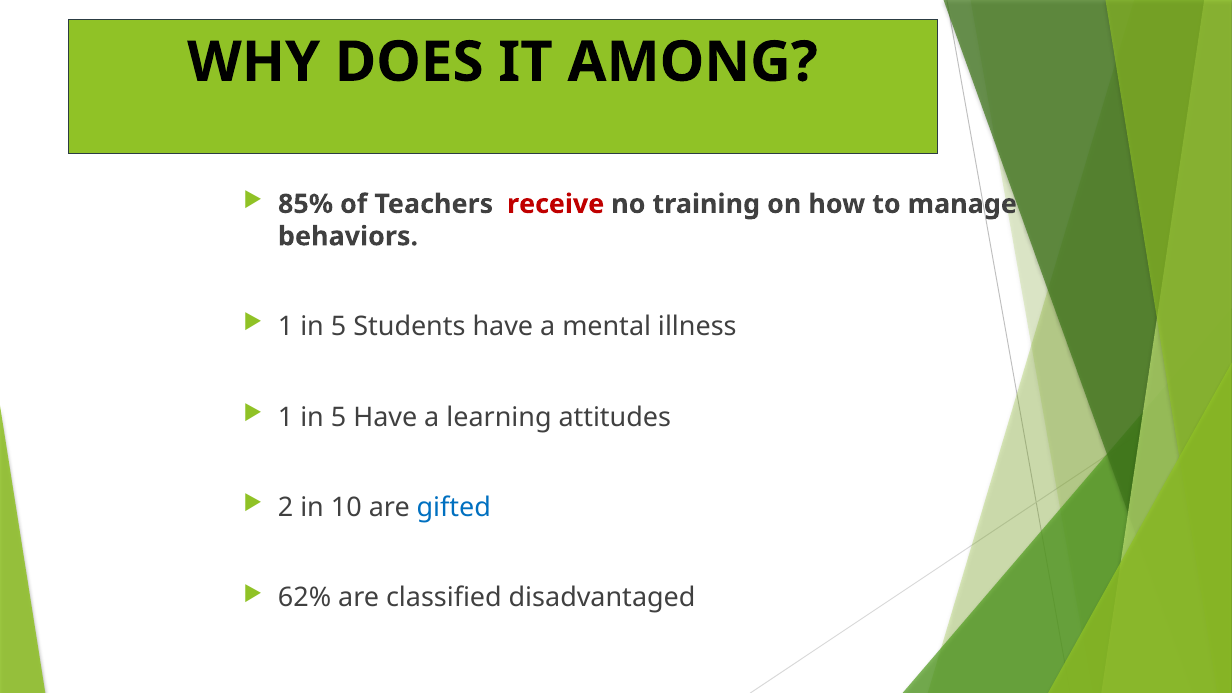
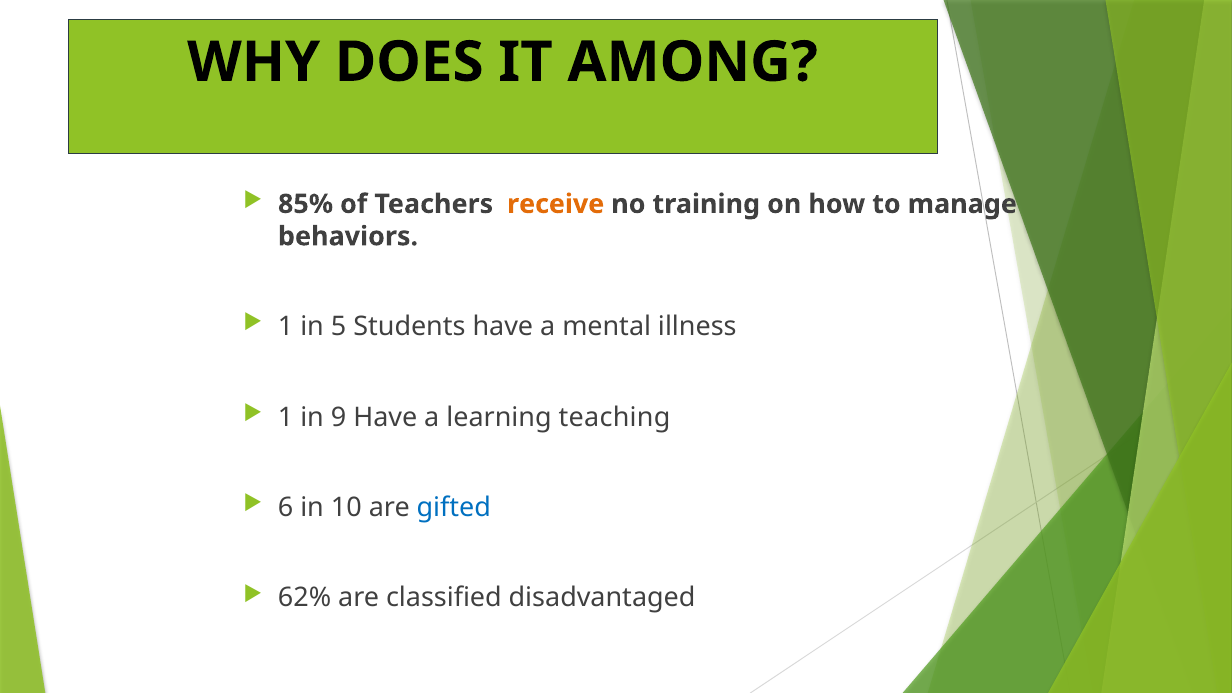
receive colour: red -> orange
5 at (339, 417): 5 -> 9
attitudes: attitudes -> teaching
2: 2 -> 6
